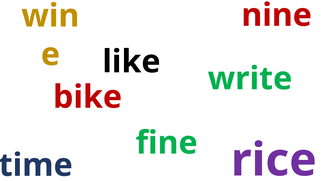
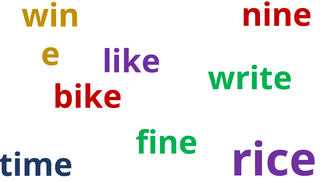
like colour: black -> purple
